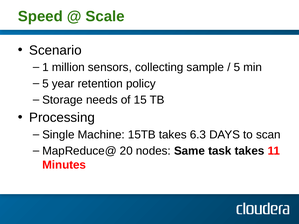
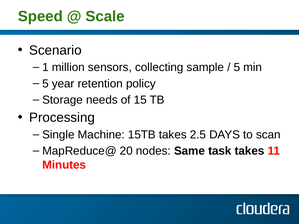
6.3: 6.3 -> 2.5
